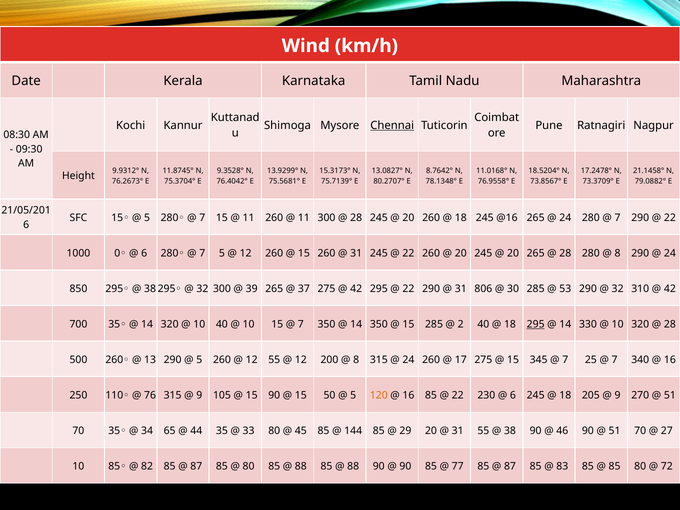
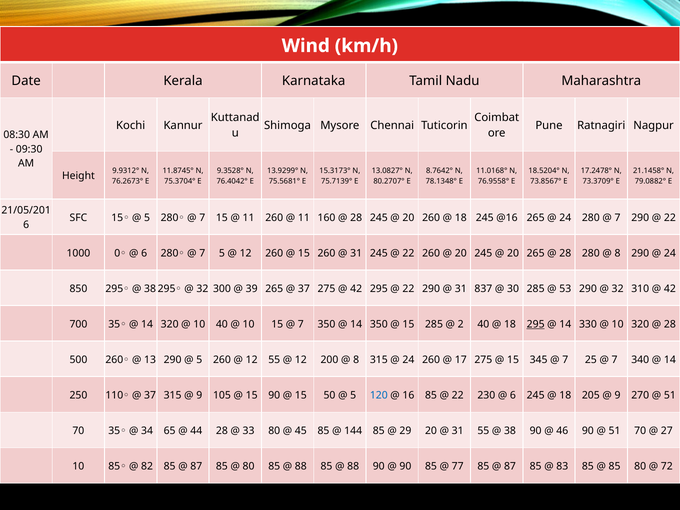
Chennai underline: present -> none
11 300: 300 -> 160
806: 806 -> 837
16 at (670, 360): 16 -> 14
120 colour: orange -> blue
76 at (150, 395): 76 -> 37
44 35: 35 -> 28
